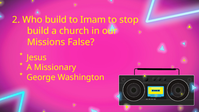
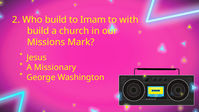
stop: stop -> with
False: False -> Mark
